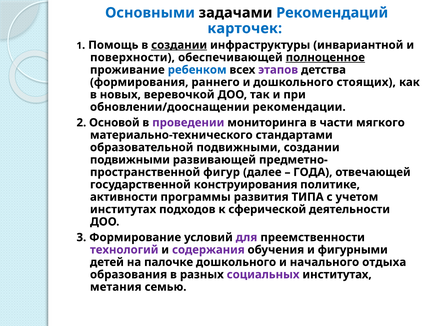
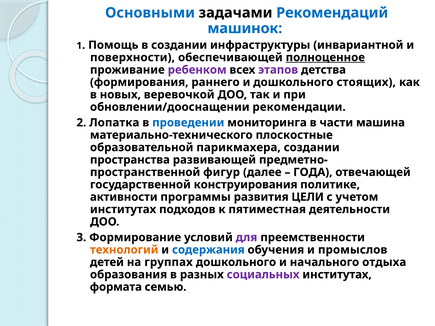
карточек: карточек -> машинок
создании at (179, 45) underline: present -> none
ребенком colour: blue -> purple
Основой: Основой -> Лопатка
проведении colour: purple -> blue
мягкого: мягкого -> машина
стандартами: стандартами -> плоскостные
образовательной подвижными: подвижными -> парикмахера
подвижными at (130, 160): подвижными -> пространства
ТИПА: ТИПА -> ЦЕЛИ
сферической: сферической -> пятиместная
технологий colour: purple -> orange
содержания colour: purple -> blue
фигурными: фигурными -> промыслов
палочке: палочке -> группах
метания: метания -> формата
